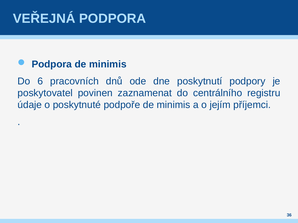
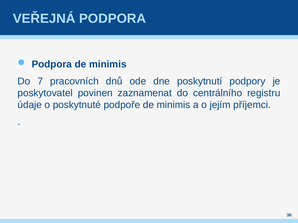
6: 6 -> 7
